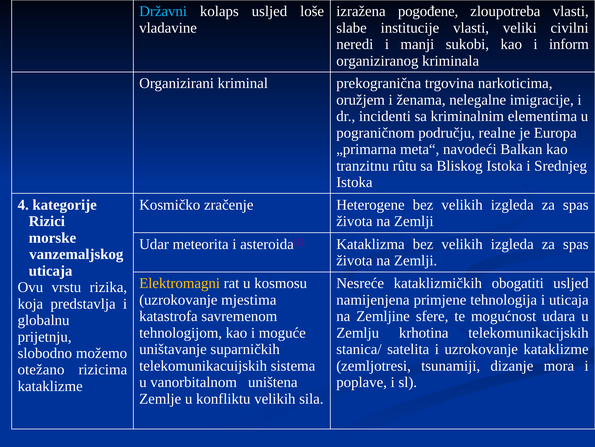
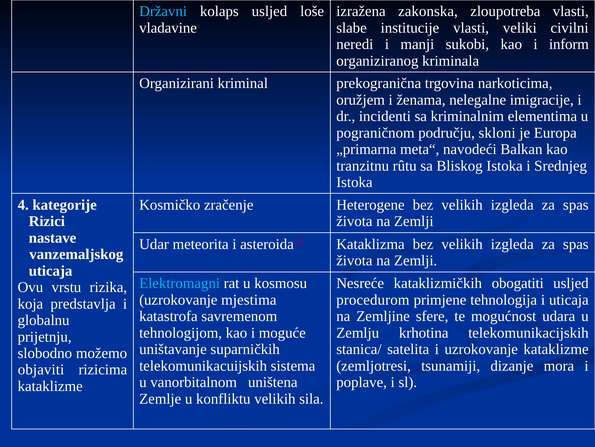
pogođene: pogođene -> zakonska
realne: realne -> skloni
morske: morske -> nastave
Elektromagni colour: yellow -> light blue
namijenjena: namijenjena -> procedurom
otežano: otežano -> objaviti
